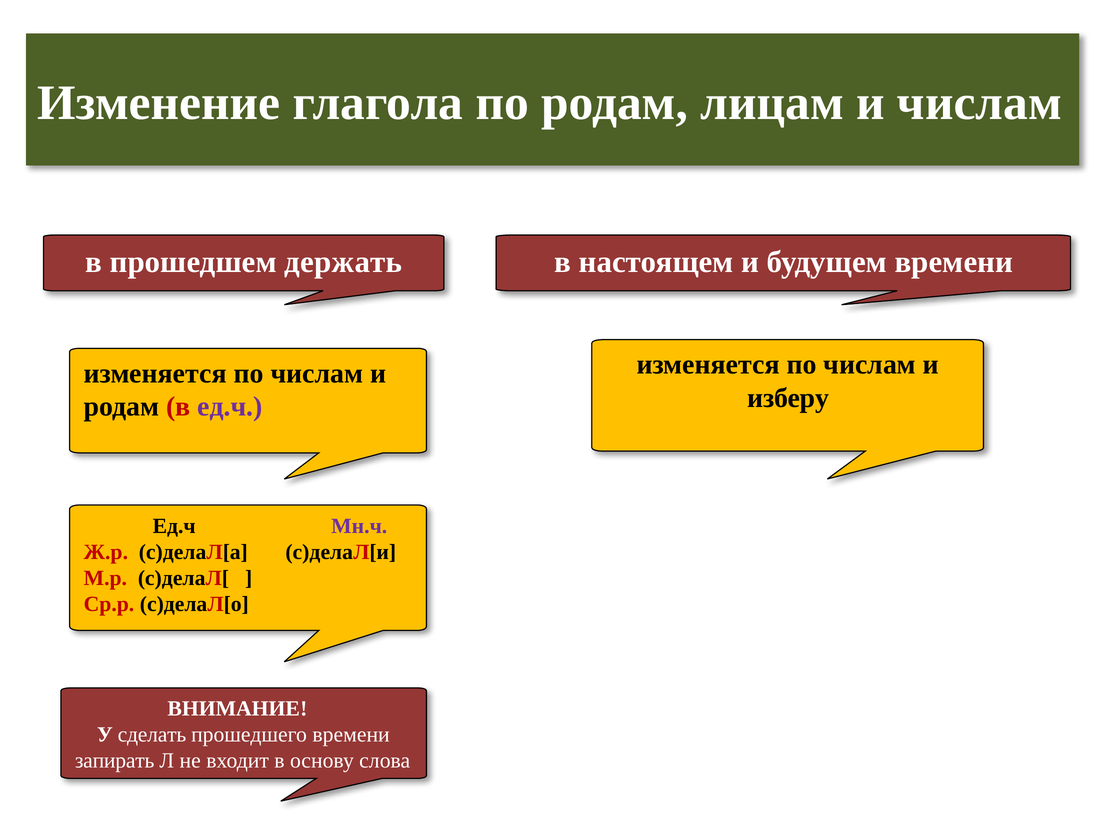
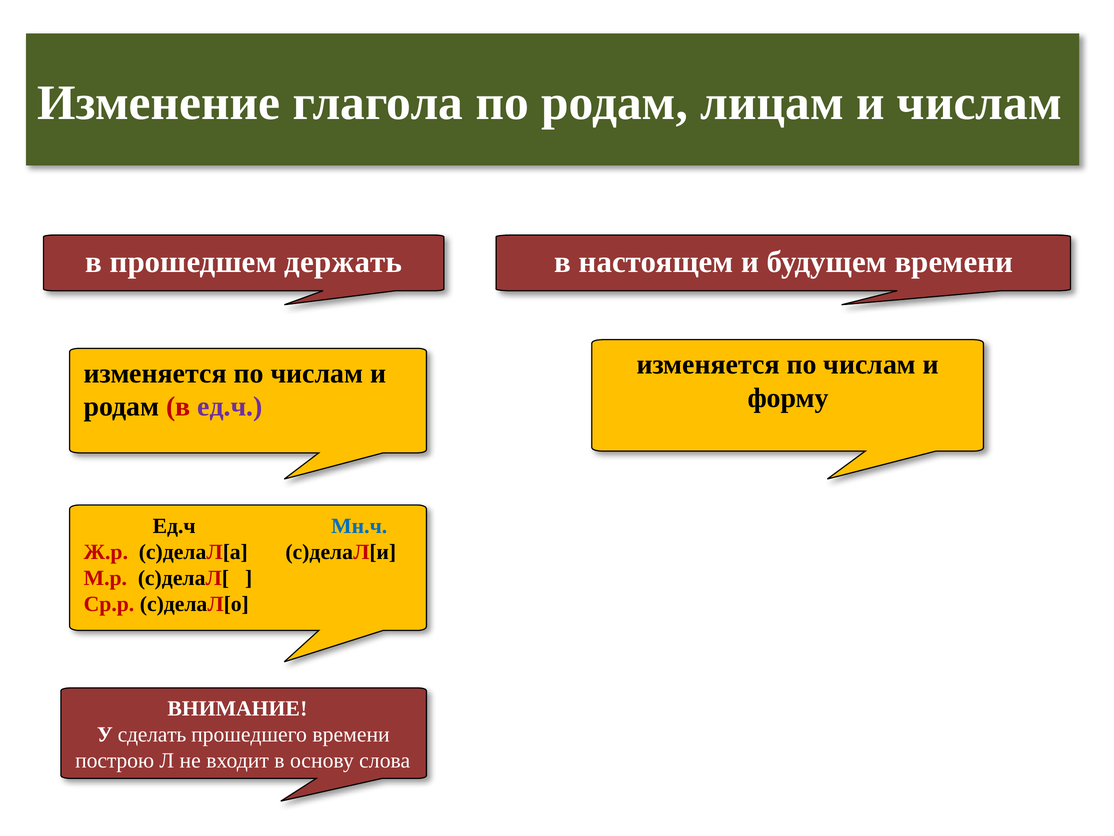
изберу: изберу -> форму
Мн.ч colour: purple -> blue
запирать: запирать -> построю
